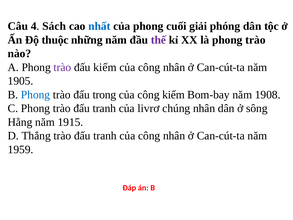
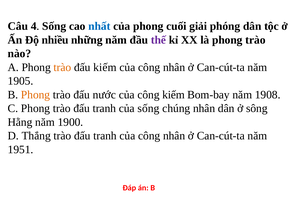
4 Sách: Sách -> Sống
thuộc: thuộc -> nhiều
trào at (62, 67) colour: purple -> orange
Phong at (36, 95) colour: blue -> orange
trong: trong -> nước
của livrơ: livrơ -> sống
1915: 1915 -> 1900
1959: 1959 -> 1951
